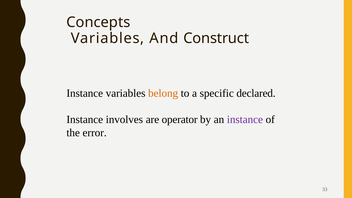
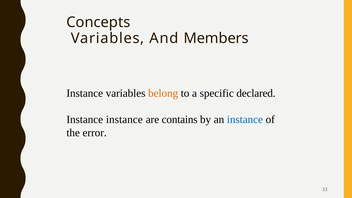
Construct: Construct -> Members
Instance involves: involves -> instance
operator: operator -> contains
instance at (245, 120) colour: purple -> blue
